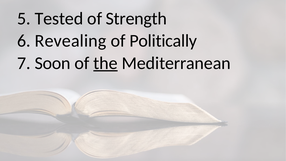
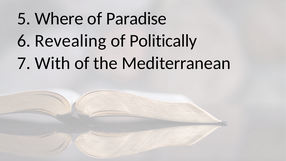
Tested: Tested -> Where
Strength: Strength -> Paradise
Soon: Soon -> With
the underline: present -> none
